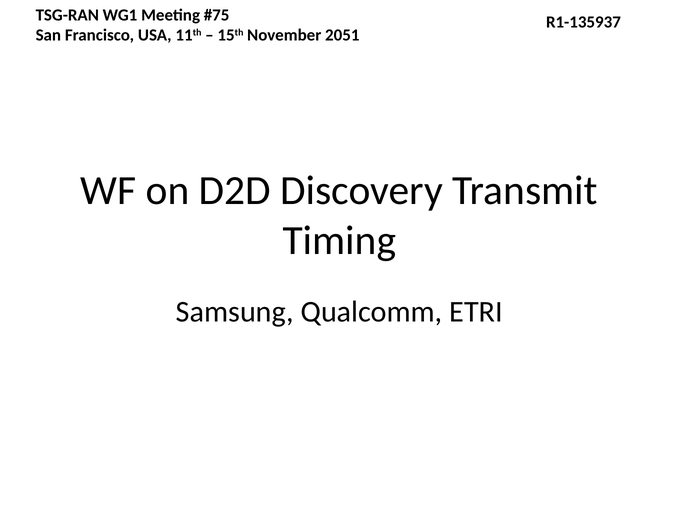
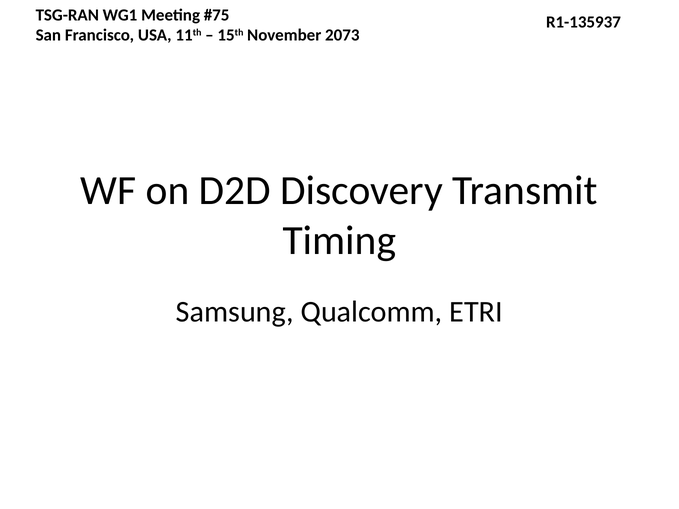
2051: 2051 -> 2073
